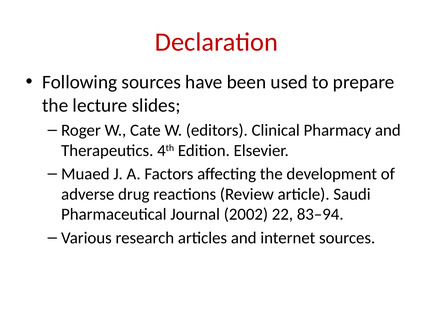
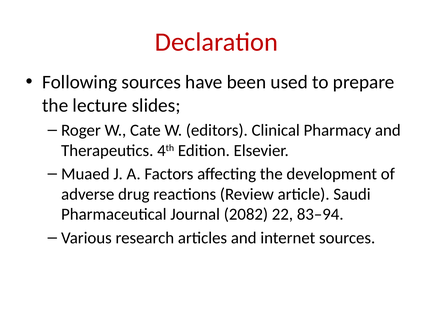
2002: 2002 -> 2082
